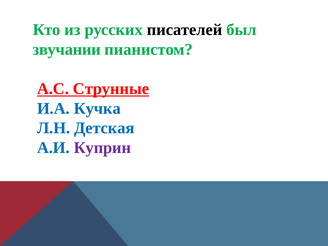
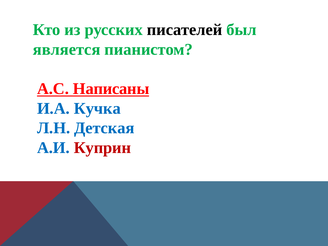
звучании: звучании -> является
Струнные: Струнные -> Написаны
Куприн colour: purple -> red
